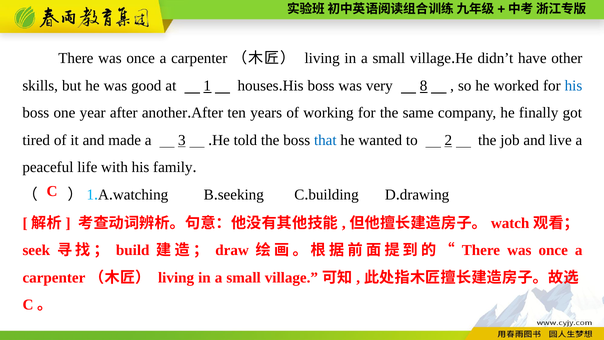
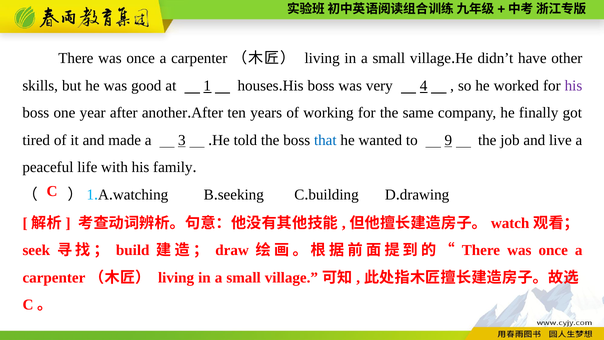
8: 8 -> 4
his at (573, 86) colour: blue -> purple
2: 2 -> 9
